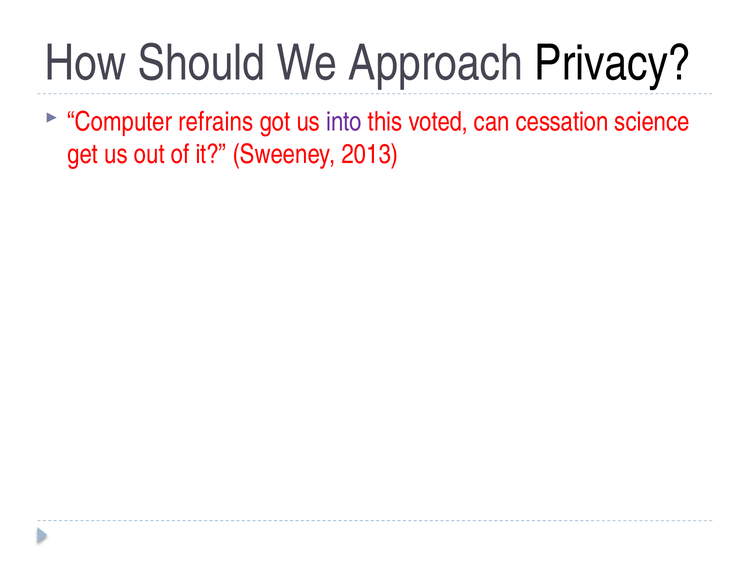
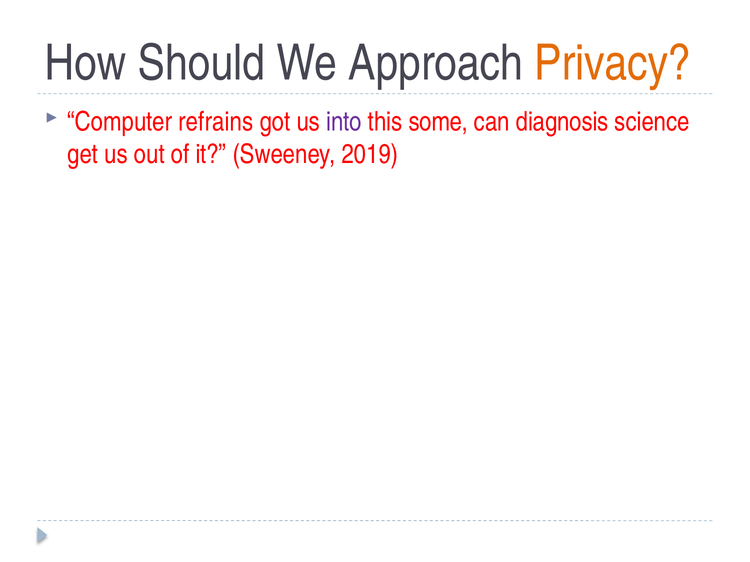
Privacy colour: black -> orange
voted: voted -> some
cessation: cessation -> diagnosis
2013: 2013 -> 2019
